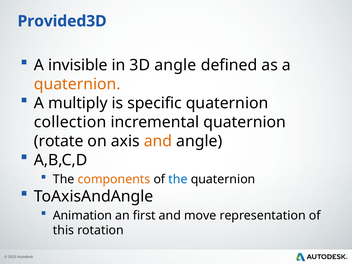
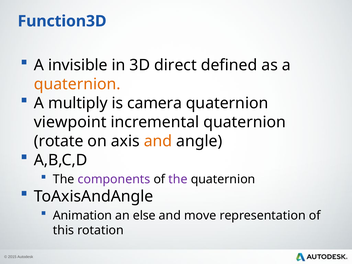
Provided3D: Provided3D -> Function3D
3D angle: angle -> direct
specific: specific -> camera
collection: collection -> viewpoint
components colour: orange -> purple
the at (178, 179) colour: blue -> purple
first: first -> else
